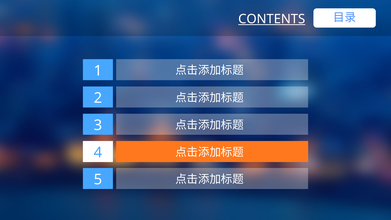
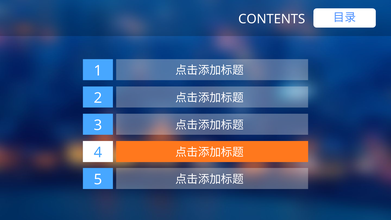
CONTENTS underline: present -> none
